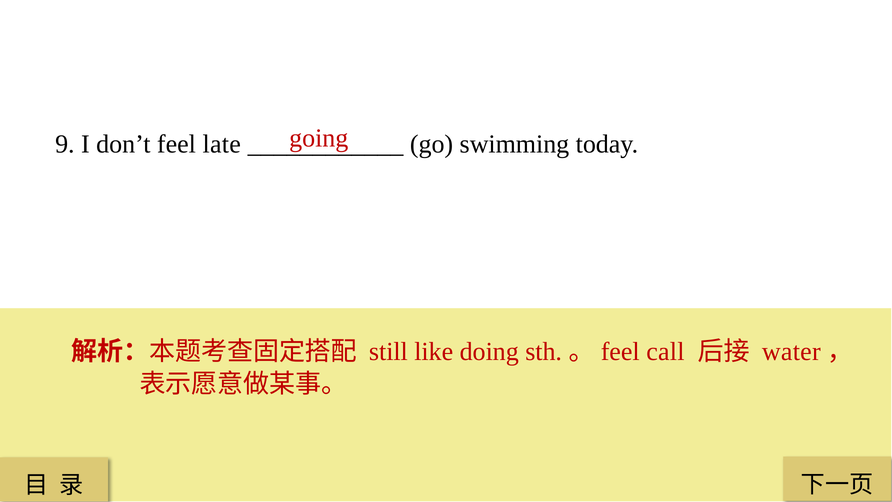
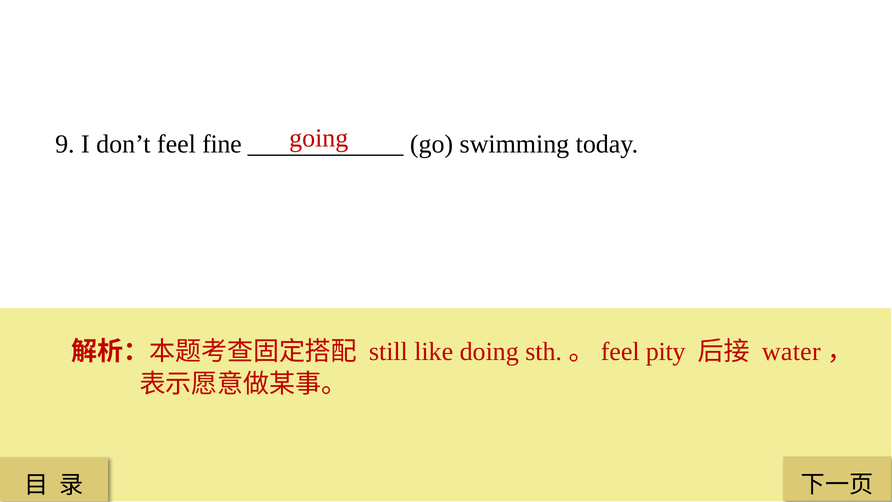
late: late -> fine
call: call -> pity
